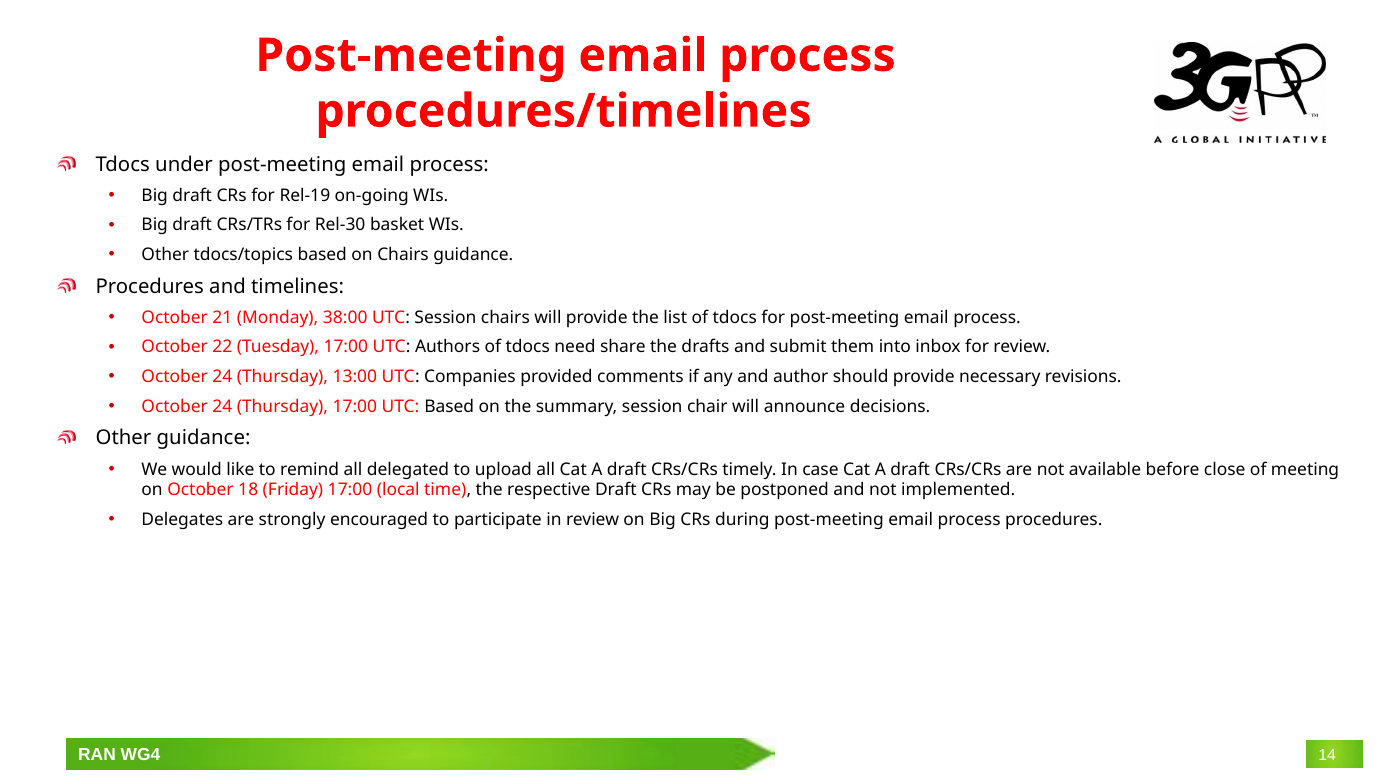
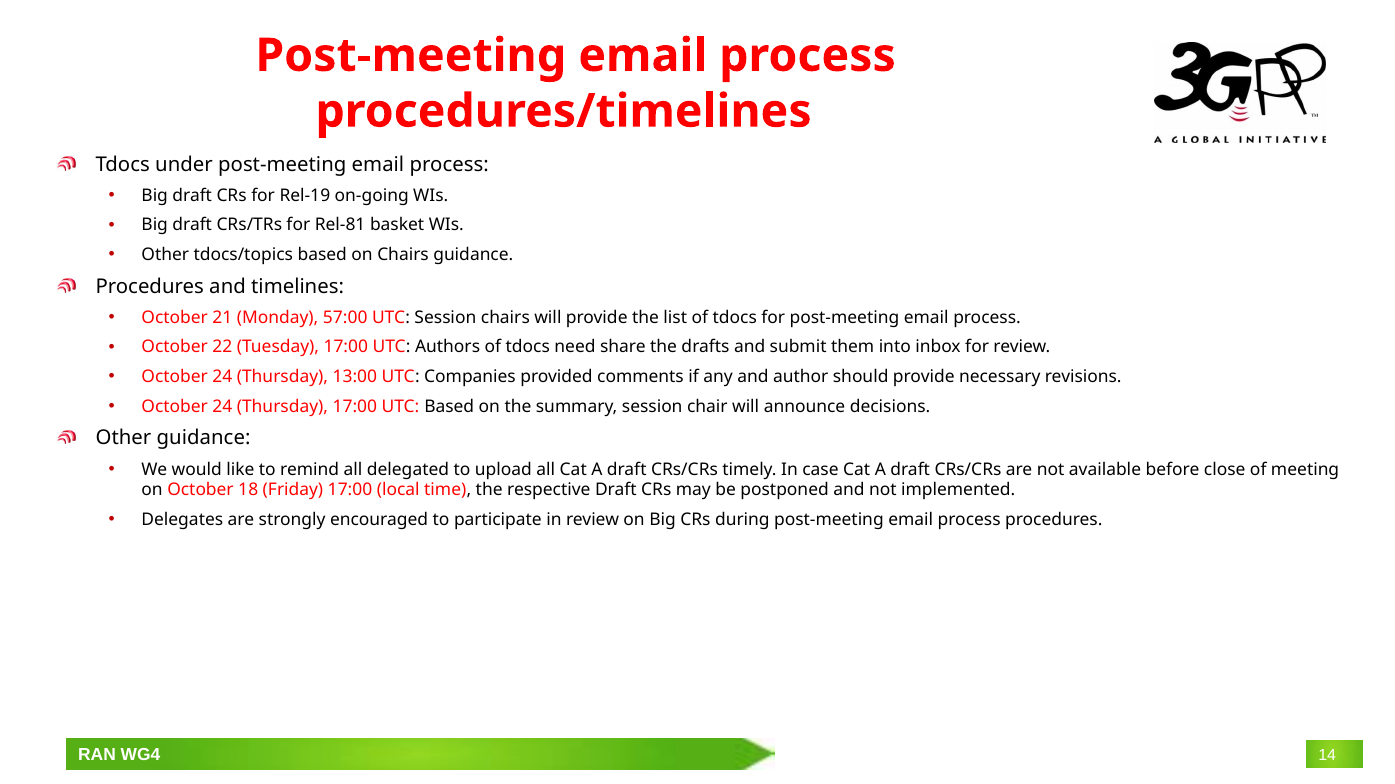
Rel-30: Rel-30 -> Rel-81
38:00: 38:00 -> 57:00
